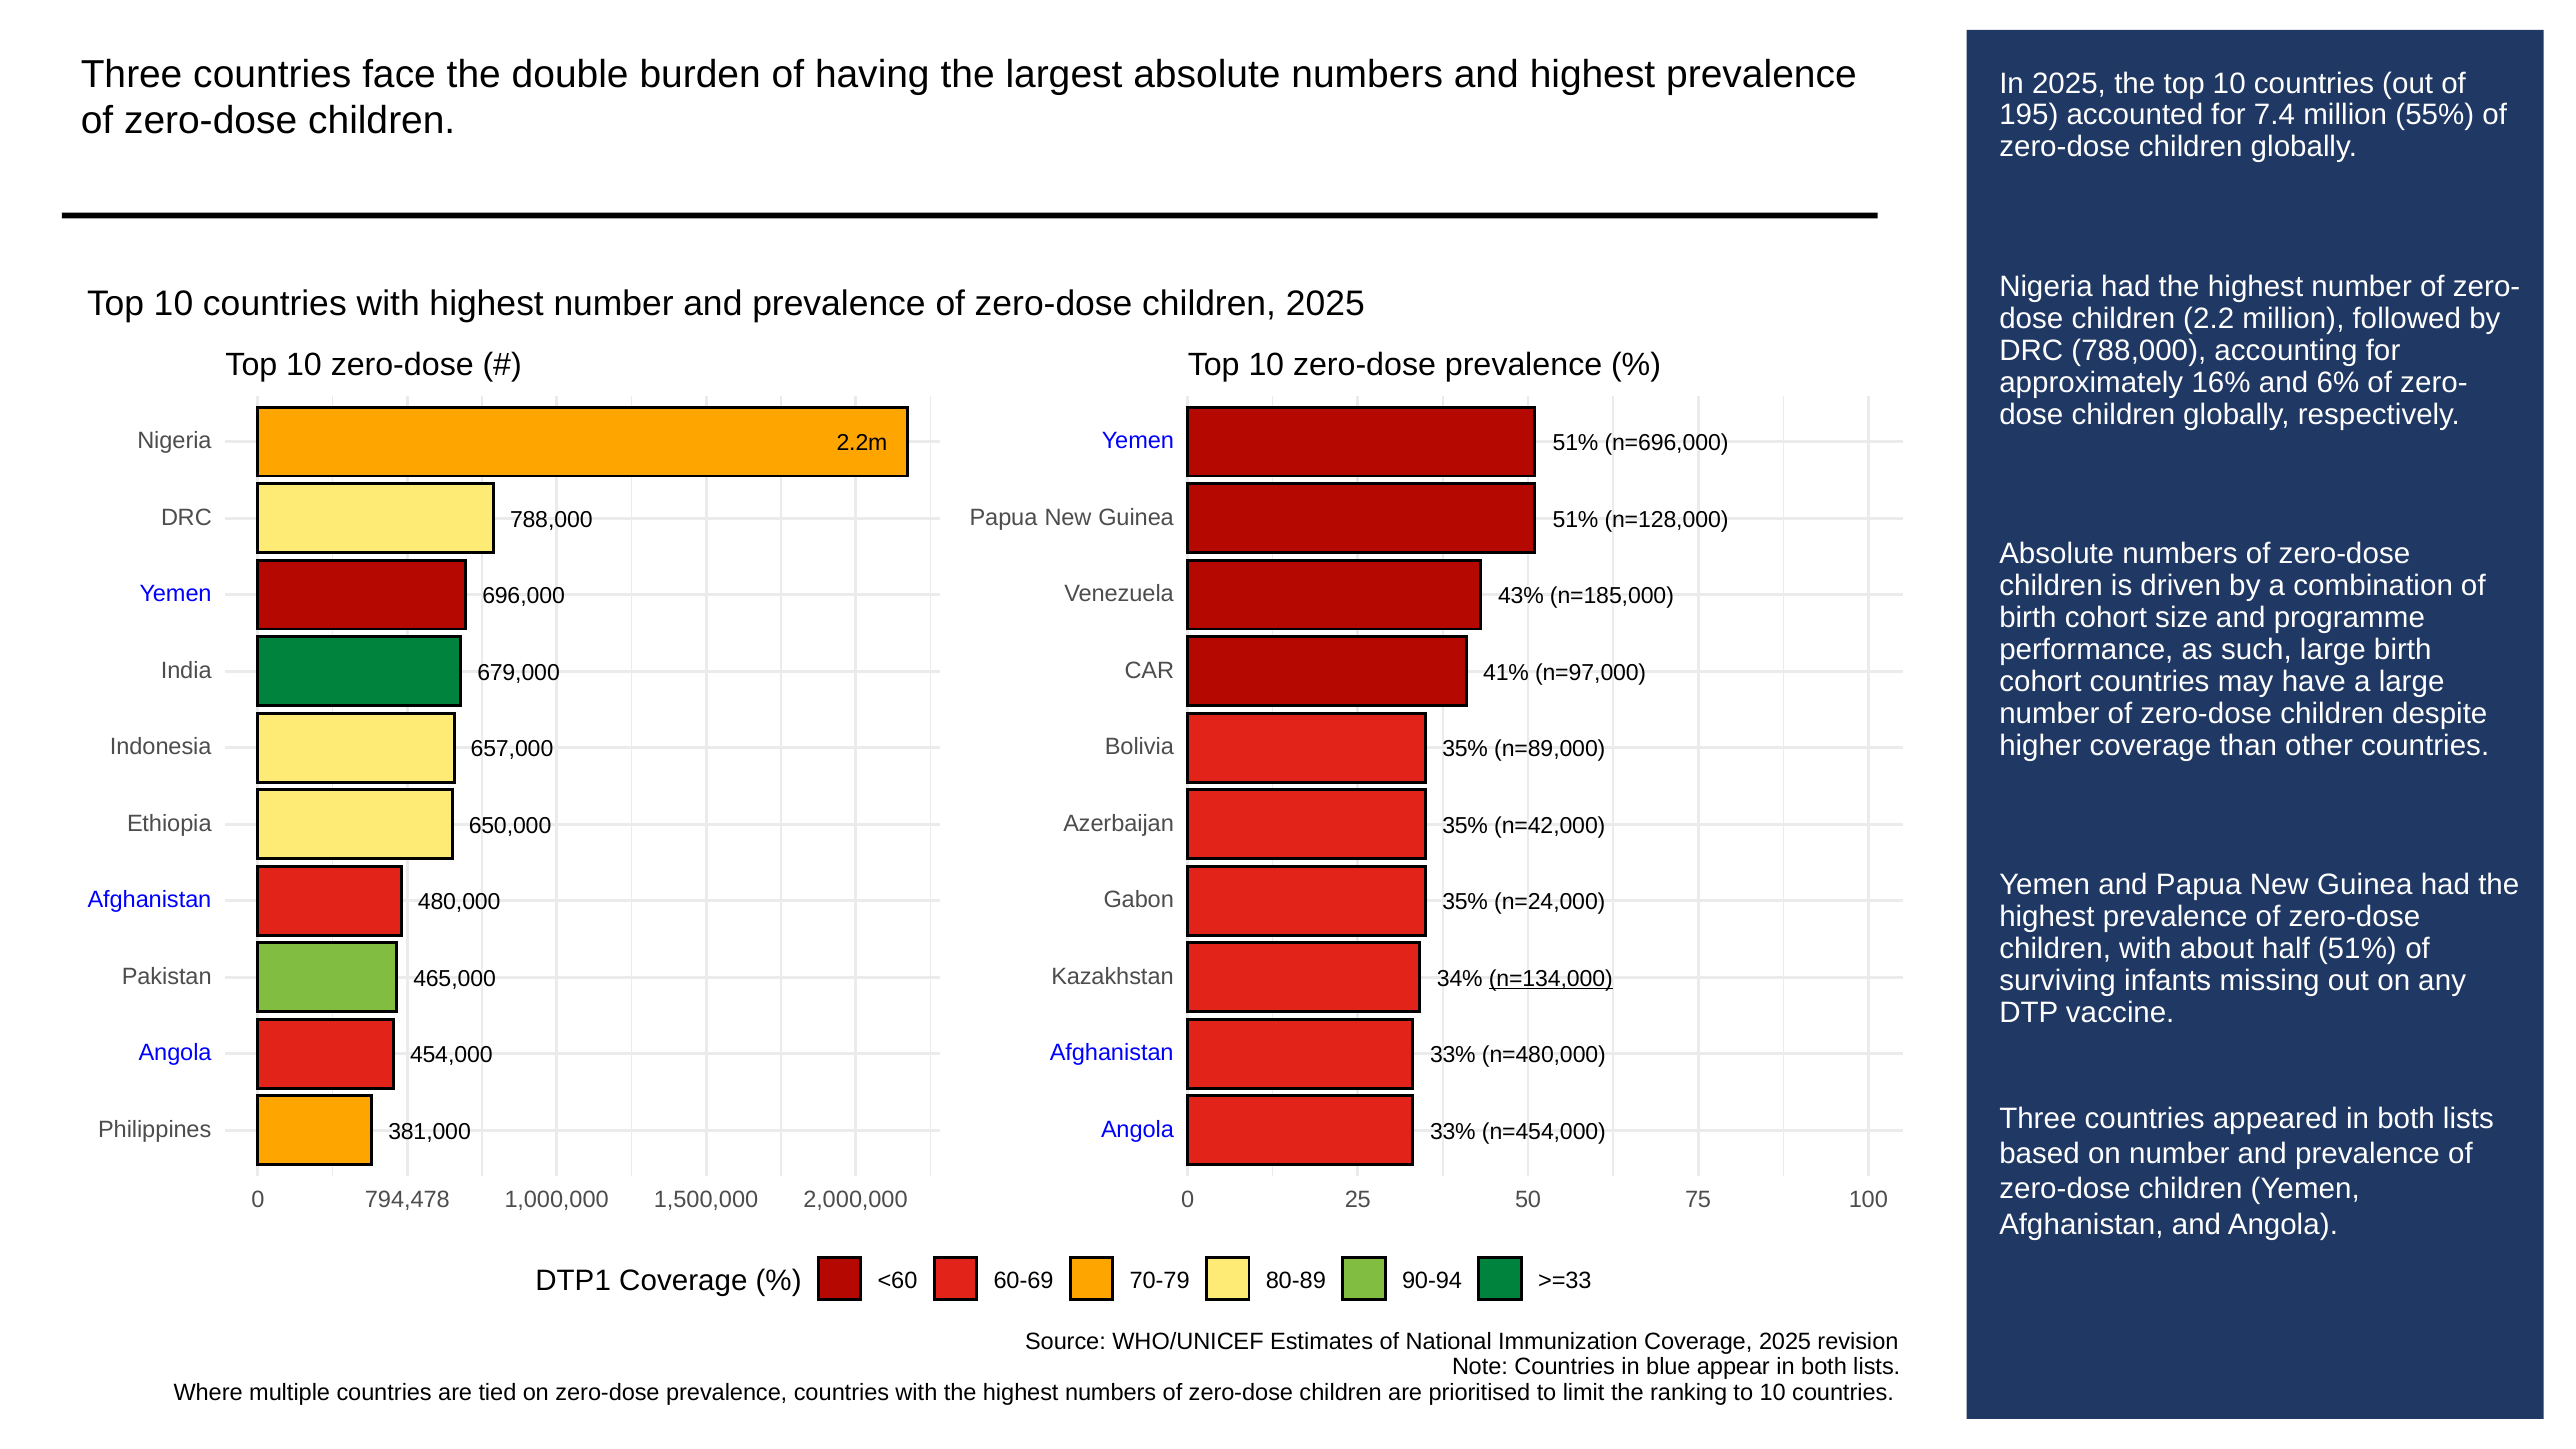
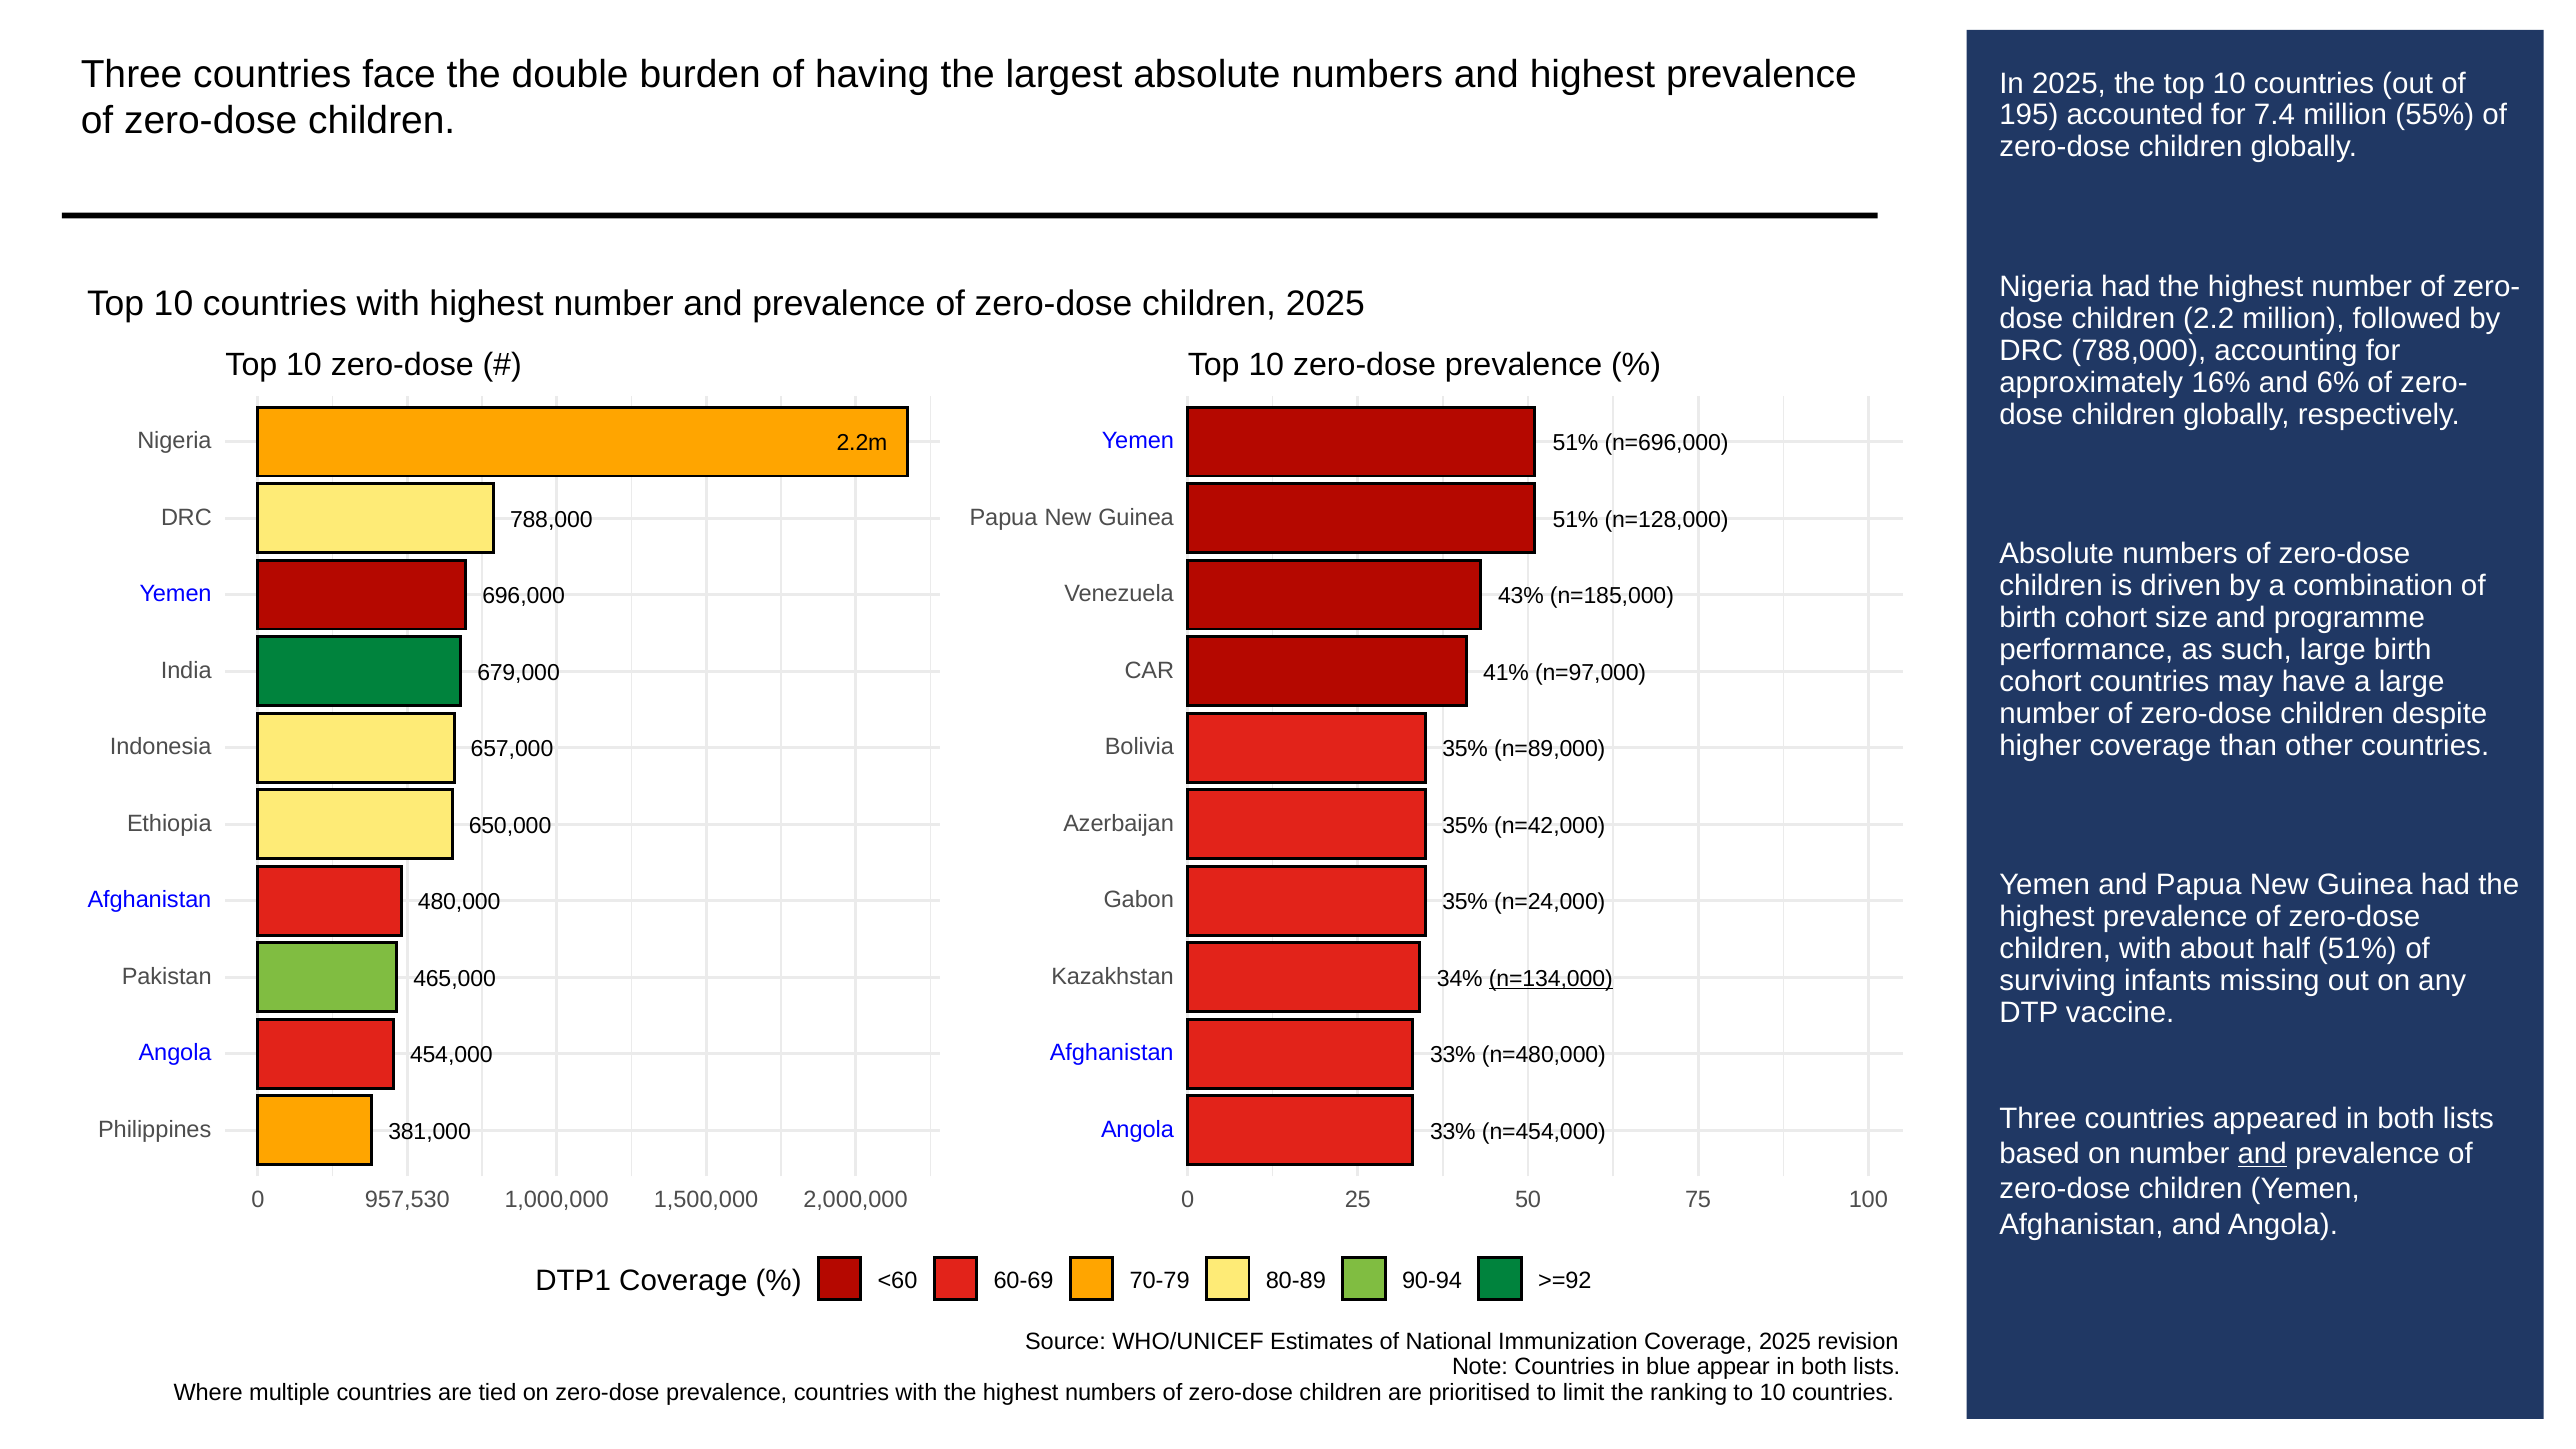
and at (2262, 1154) underline: none -> present
794,478: 794,478 -> 957,530
>=33: >=33 -> >=92
